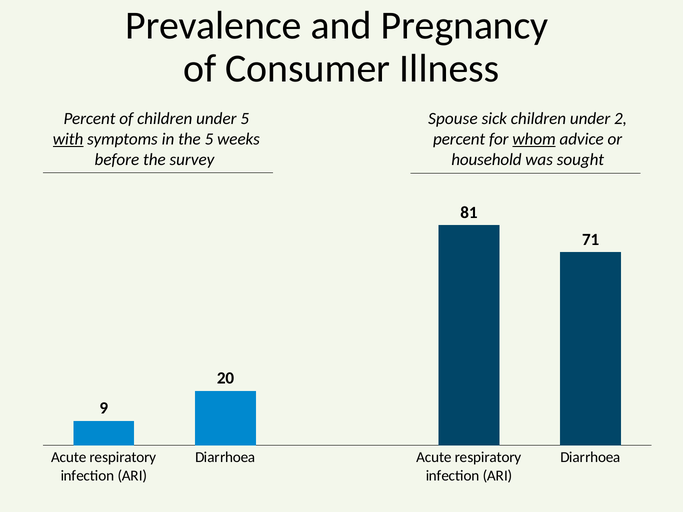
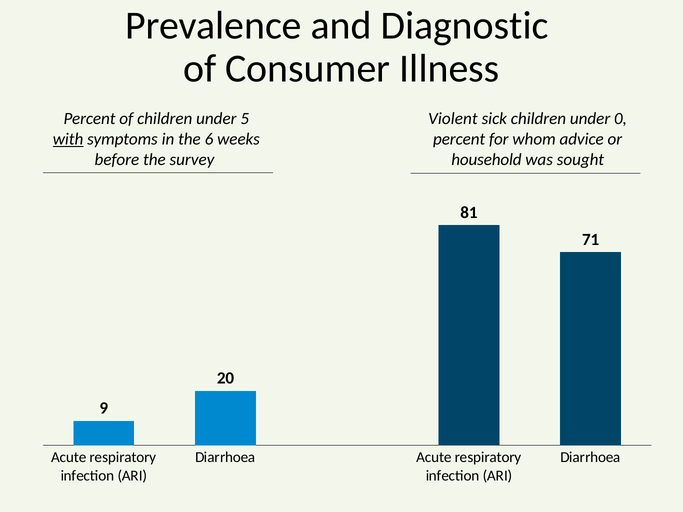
Pregnancy: Pregnancy -> Diagnostic
Spouse: Spouse -> Violent
2: 2 -> 0
the 5: 5 -> 6
whom underline: present -> none
